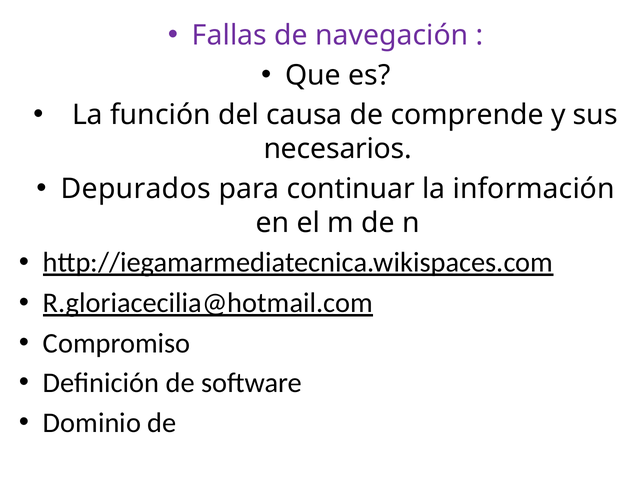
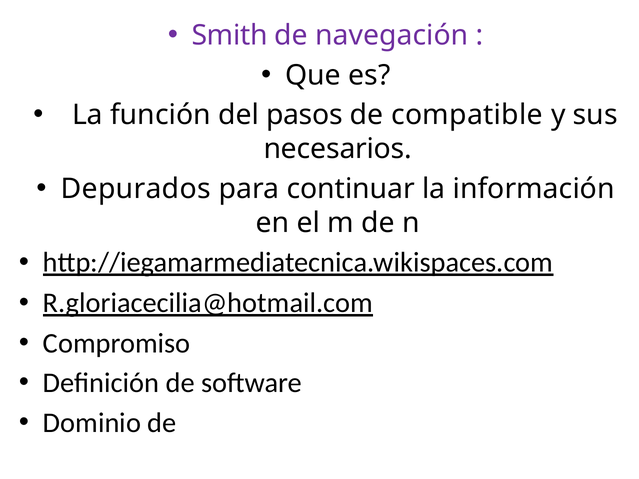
Fallas: Fallas -> Smith
causa: causa -> pasos
comprende: comprende -> compatible
